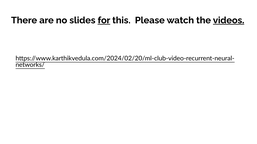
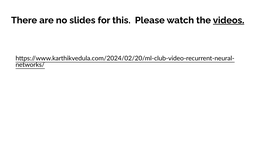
for underline: present -> none
